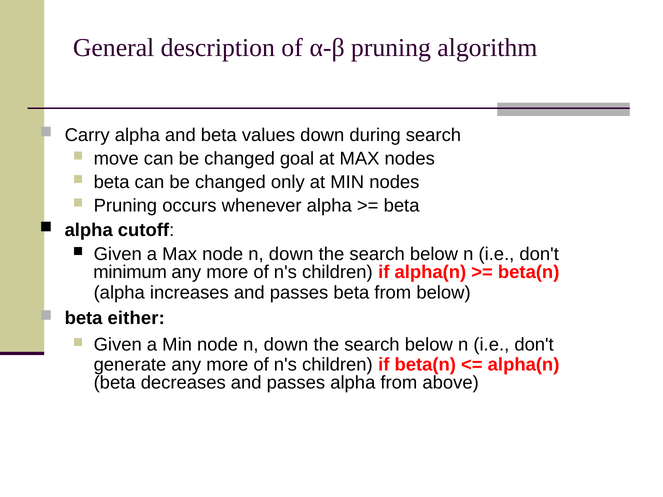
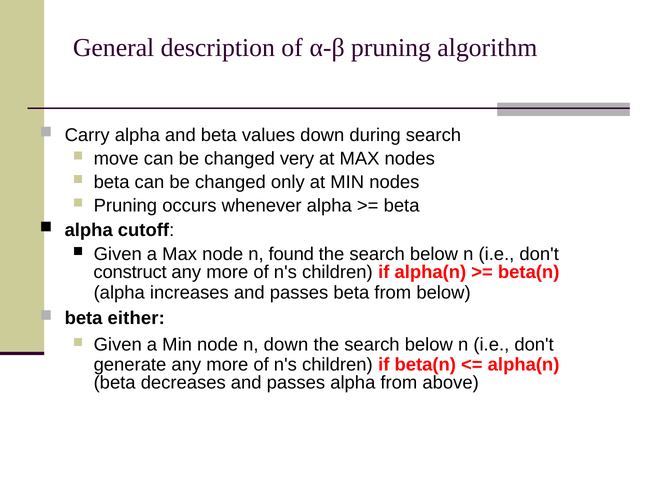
goal: goal -> very
Max node n down: down -> found
minimum: minimum -> construct
